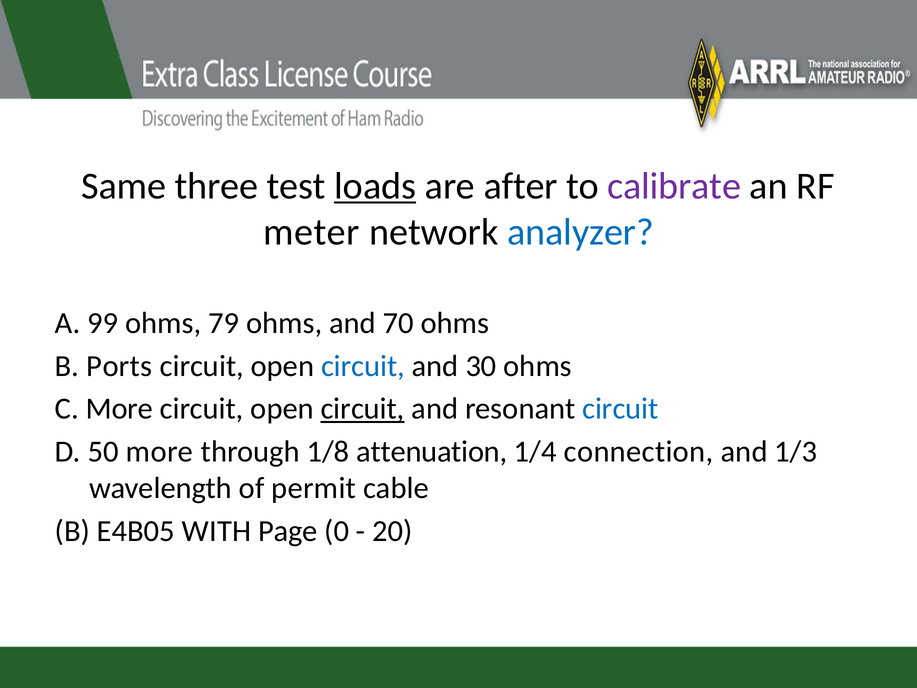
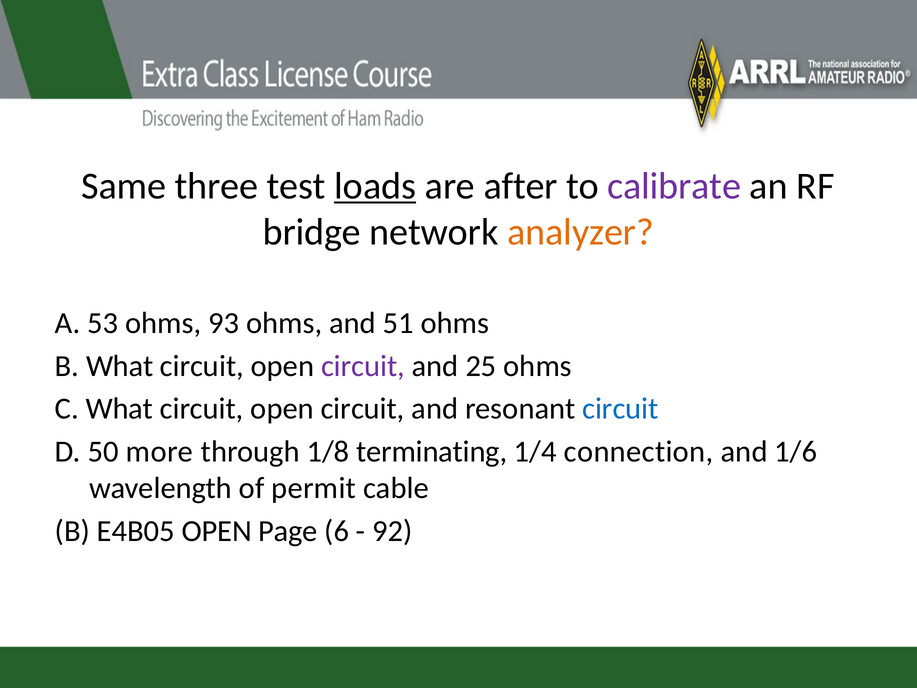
meter: meter -> bridge
analyzer colour: blue -> orange
99: 99 -> 53
79: 79 -> 93
70: 70 -> 51
B Ports: Ports -> What
circuit at (363, 366) colour: blue -> purple
30: 30 -> 25
C More: More -> What
circuit at (363, 409) underline: present -> none
attenuation: attenuation -> terminating
1/3: 1/3 -> 1/6
E4B05 WITH: WITH -> OPEN
0: 0 -> 6
20: 20 -> 92
